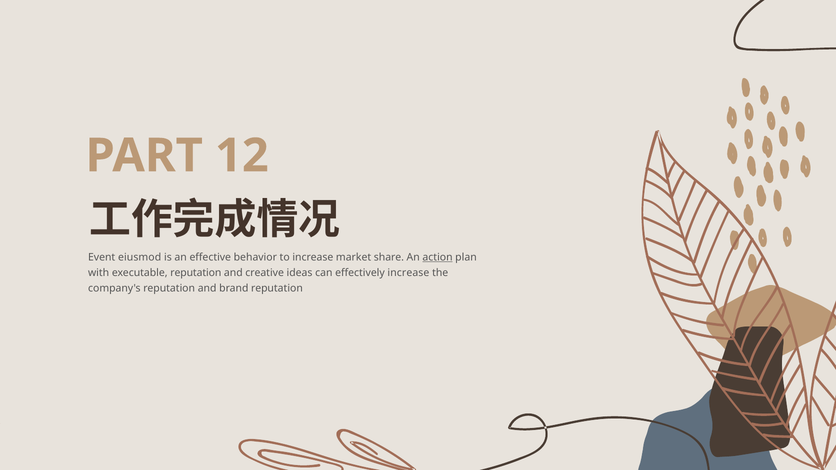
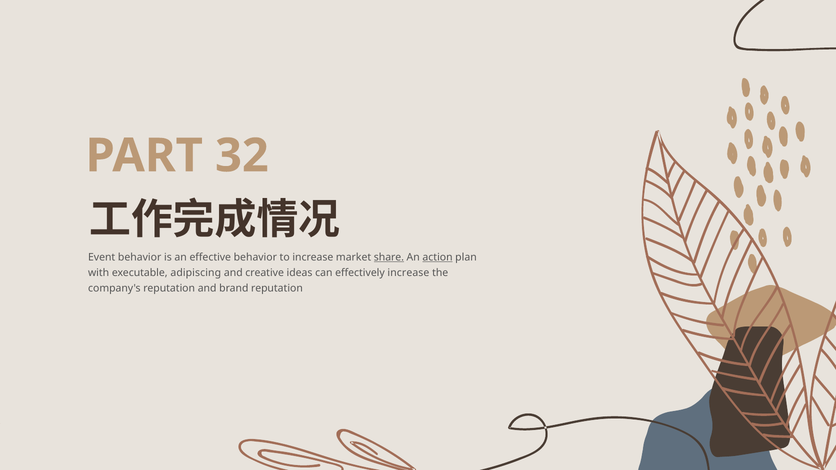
12: 12 -> 32
Event eiusmod: eiusmod -> behavior
share underline: none -> present
executable reputation: reputation -> adipiscing
